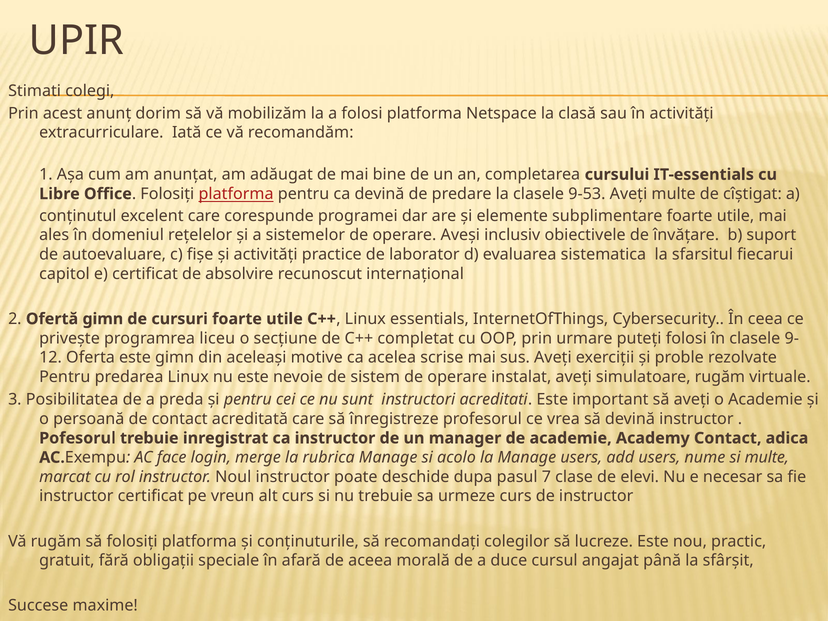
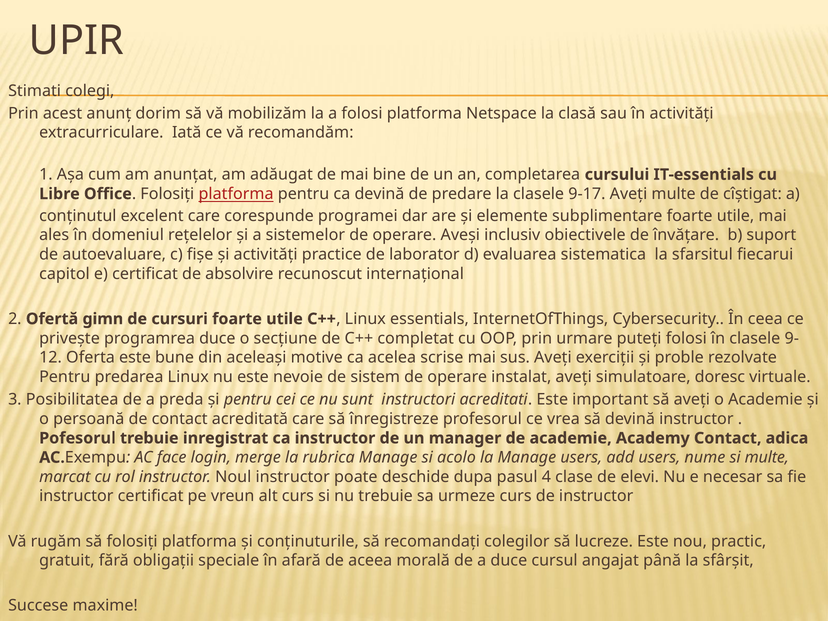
9-53: 9-53 -> 9-17
programrea liceu: liceu -> duce
este gimn: gimn -> bune
simulatoare rugăm: rugăm -> doresc
7: 7 -> 4
